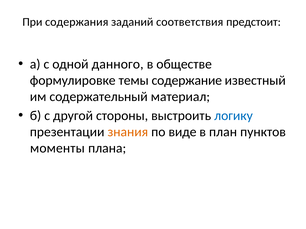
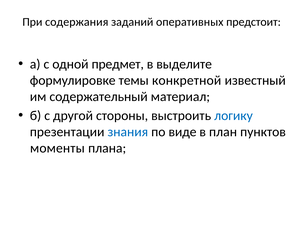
соответствия: соответствия -> оперативных
данного: данного -> предмет
обществе: обществе -> выделите
содержание: содержание -> конкретной
знания colour: orange -> blue
